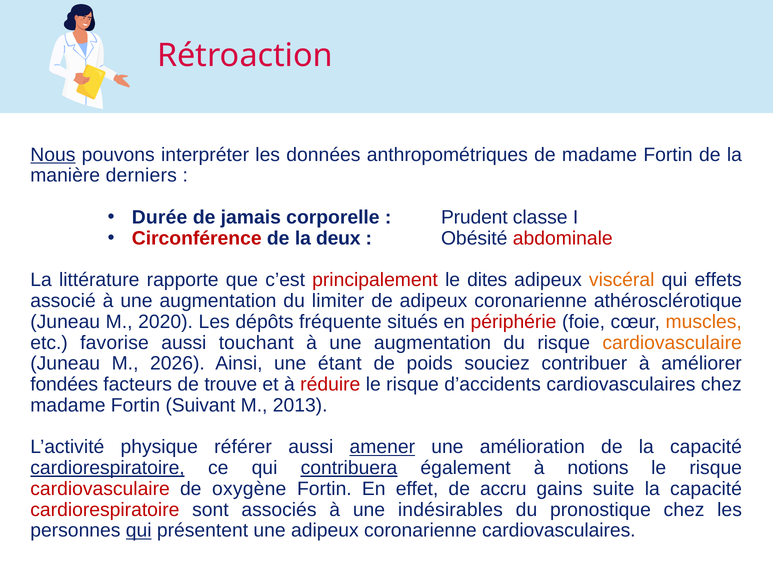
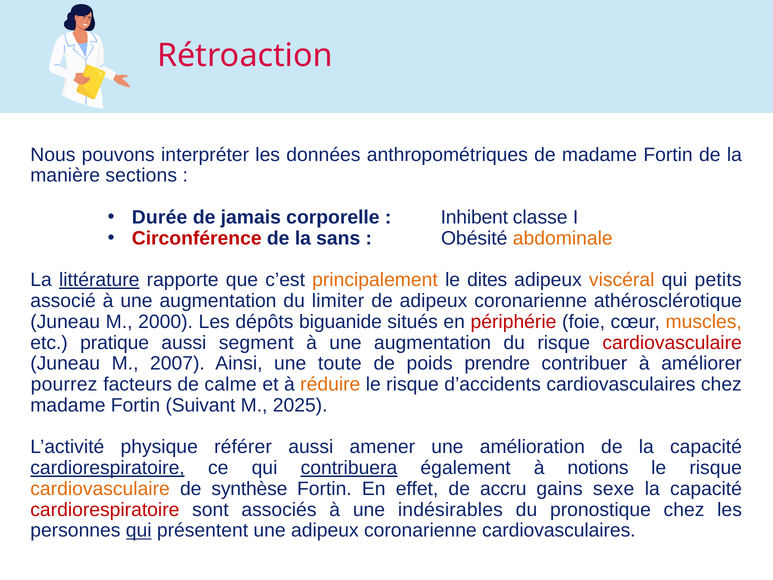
Nous underline: present -> none
derniers: derniers -> sections
Prudent: Prudent -> Inhibent
deux: deux -> sans
abdominale colour: red -> orange
littérature underline: none -> present
principalement colour: red -> orange
effets: effets -> petits
2020: 2020 -> 2000
fréquente: fréquente -> biguanide
favorise: favorise -> pratique
touchant: touchant -> segment
cardiovasculaire at (672, 342) colour: orange -> red
2026: 2026 -> 2007
étant: étant -> toute
souciez: souciez -> prendre
fondées: fondées -> pourrez
trouve: trouve -> calme
réduire colour: red -> orange
2013: 2013 -> 2025
amener underline: present -> none
cardiovasculaire at (100, 489) colour: red -> orange
oxygène: oxygène -> synthèse
suite: suite -> sexe
